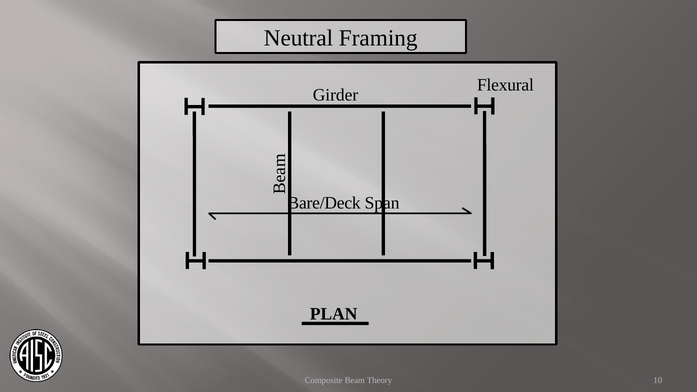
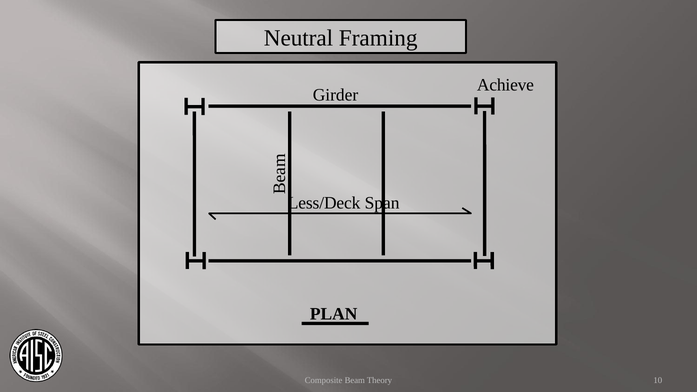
Flexural: Flexural -> Achieve
Bare/Deck: Bare/Deck -> Less/Deck
